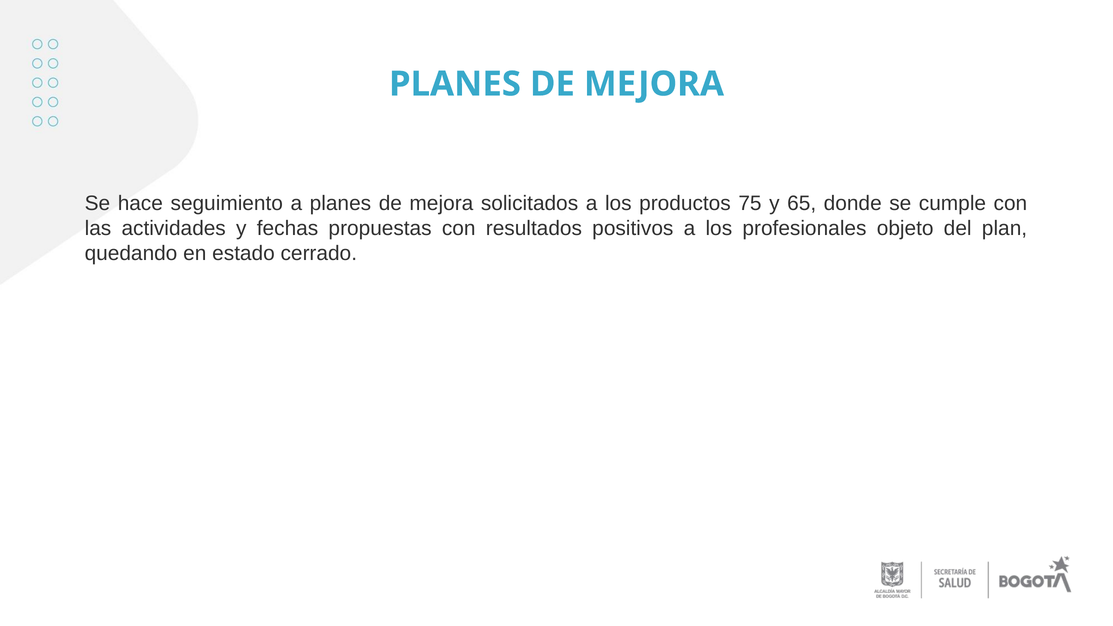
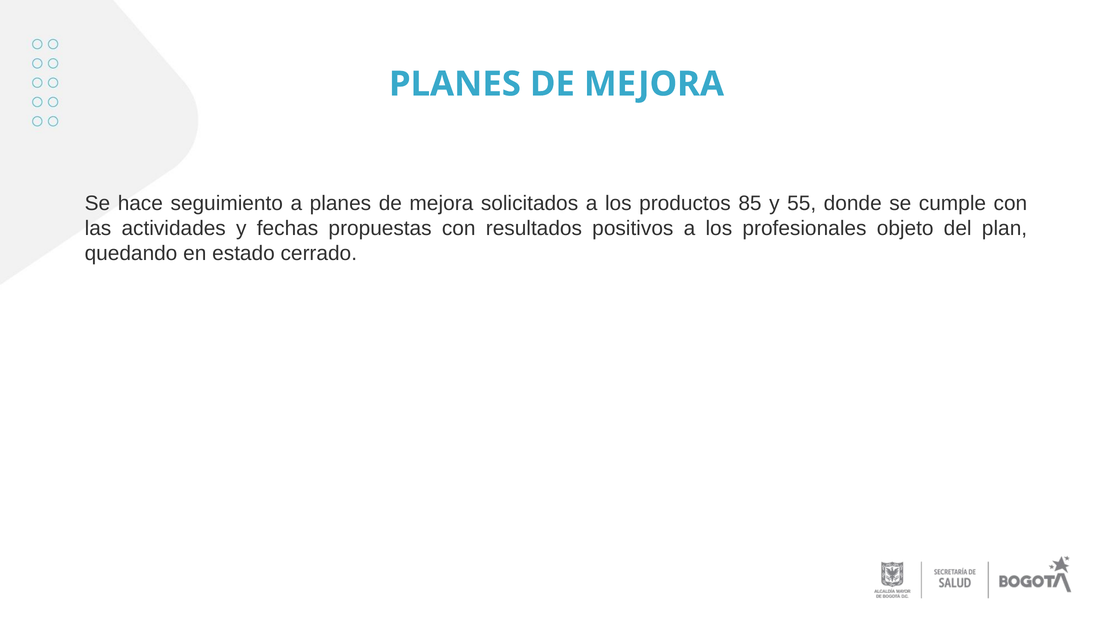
75: 75 -> 85
65: 65 -> 55
